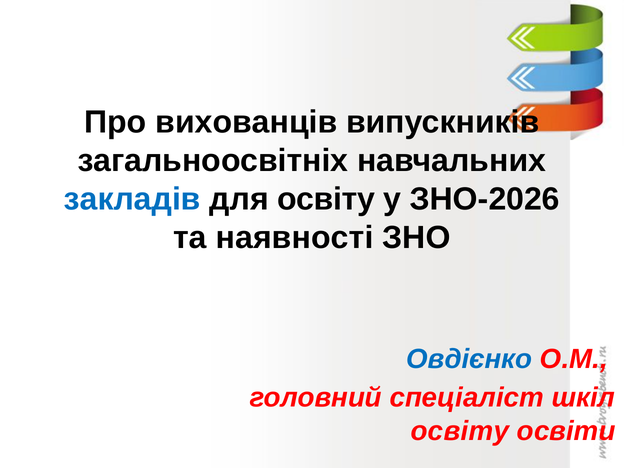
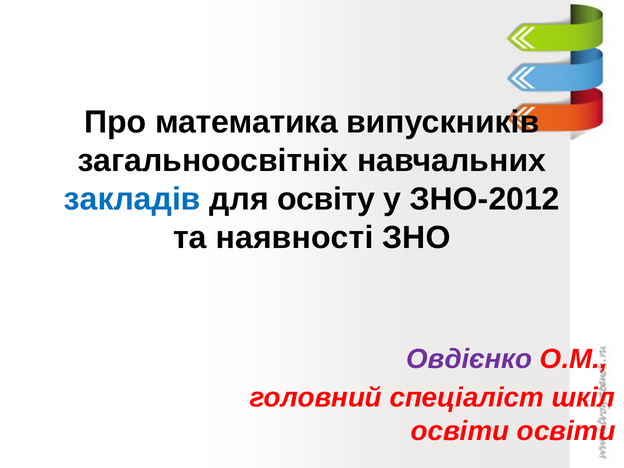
вихованців: вихованців -> математика
ЗНО-2026: ЗНО-2026 -> ЗНО-2012
Овдієнко colour: blue -> purple
освіту at (460, 431): освіту -> освіти
